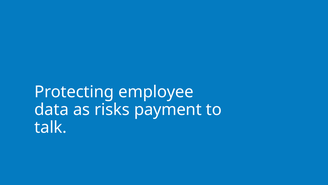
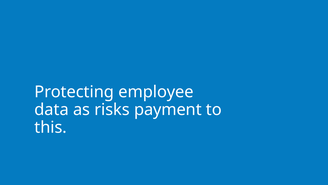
talk: talk -> this
